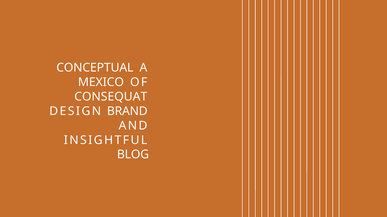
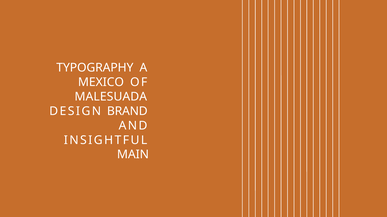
CONCEPTUAL: CONCEPTUAL -> TYPOGRAPHY
CONSEQUAT: CONSEQUAT -> MALESUADA
BLOG: BLOG -> MAIN
